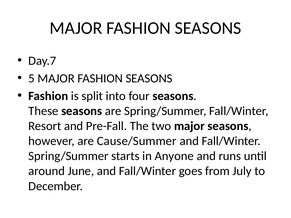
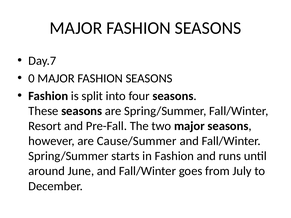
5: 5 -> 0
in Anyone: Anyone -> Fashion
